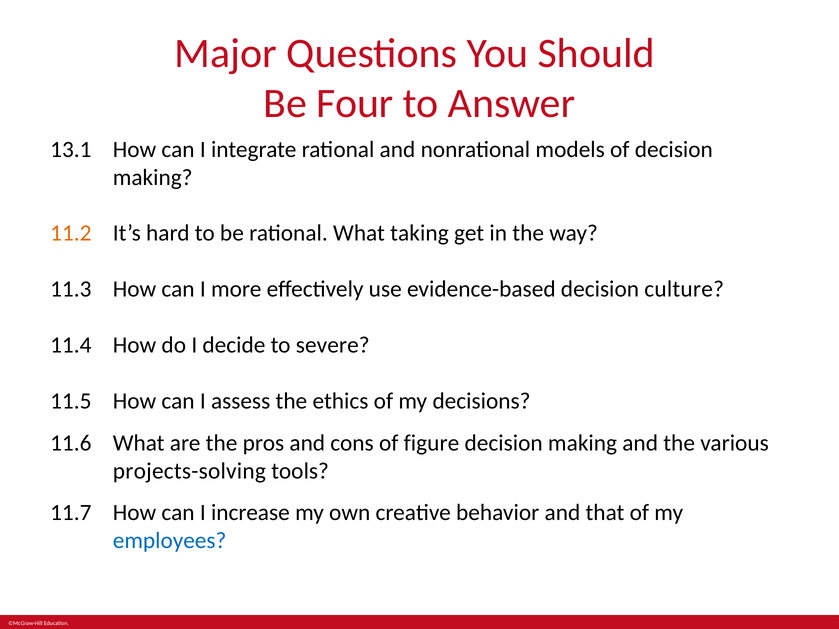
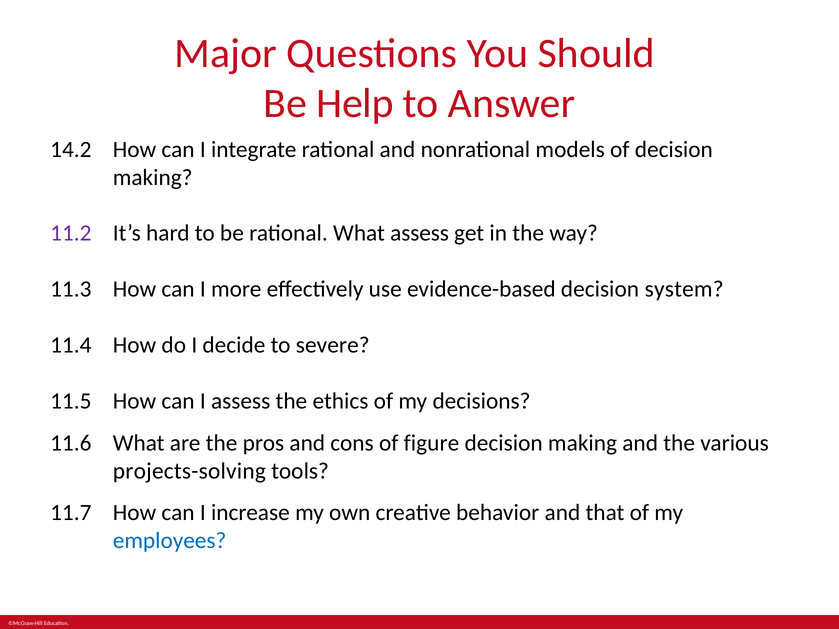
Four: Four -> Help
13.1: 13.1 -> 14.2
11.2 colour: orange -> purple
What taking: taking -> assess
culture: culture -> system
